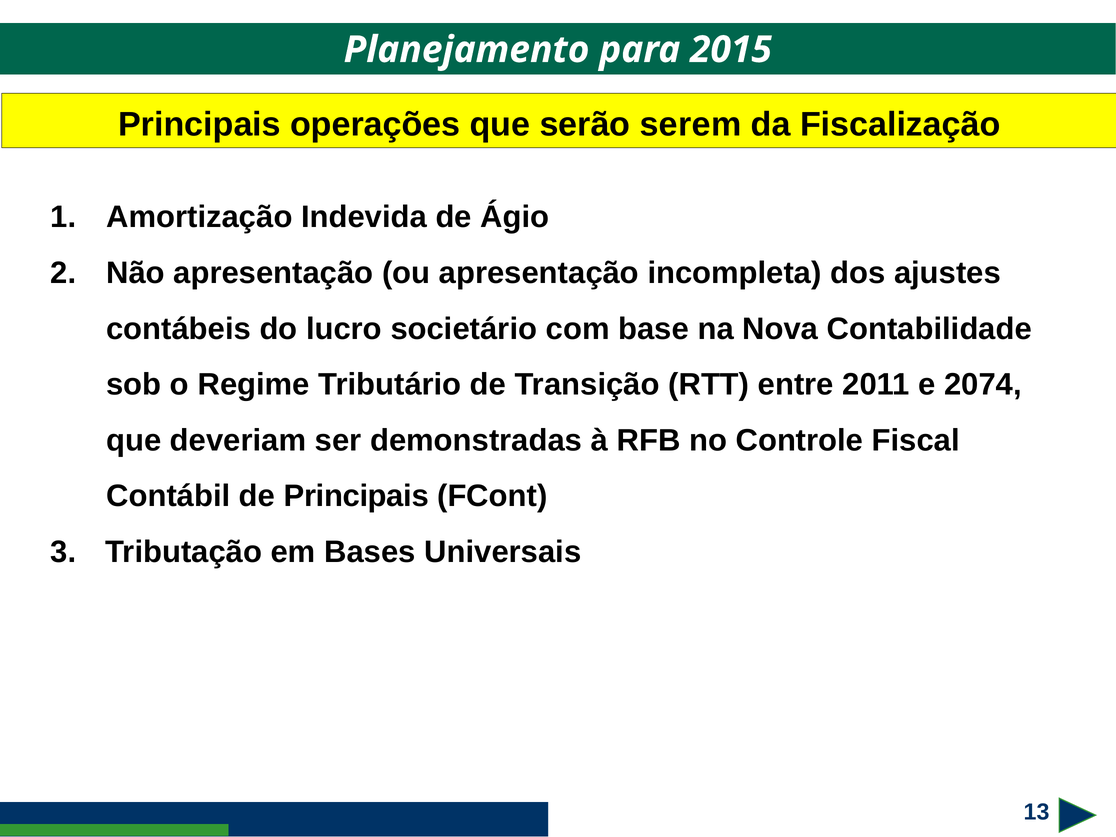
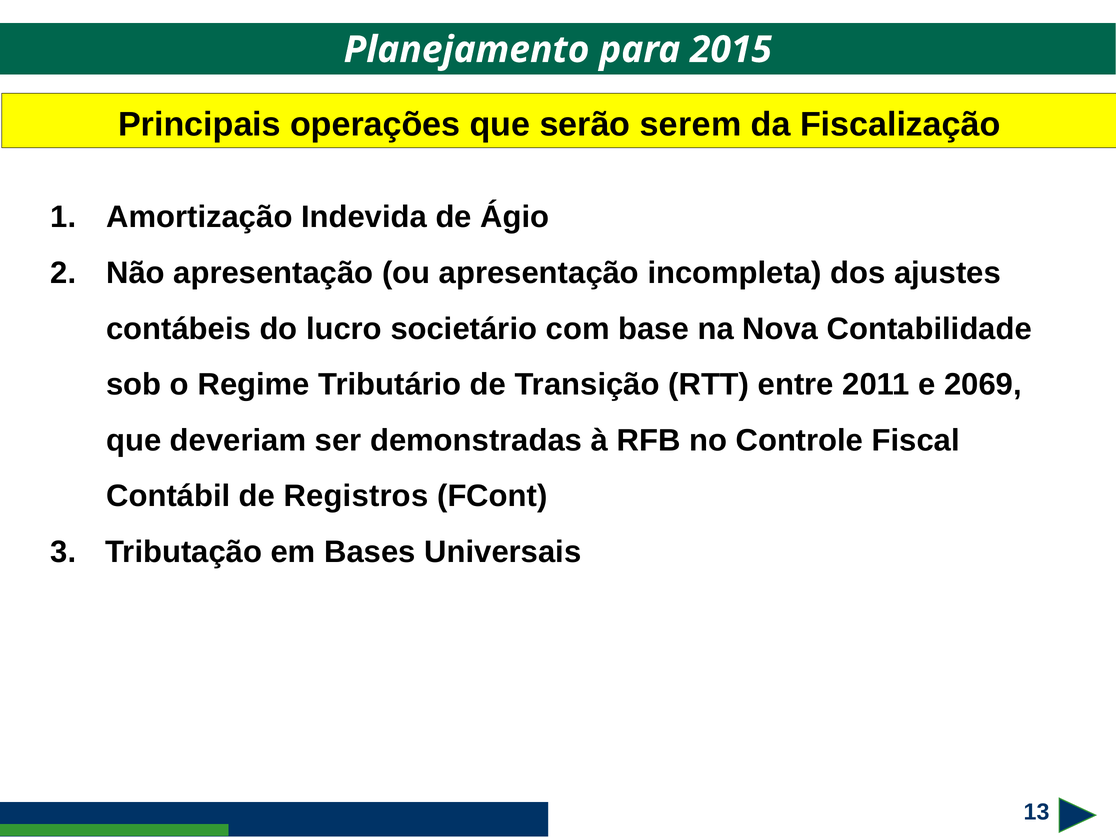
2074: 2074 -> 2069
de Principais: Principais -> Registros
